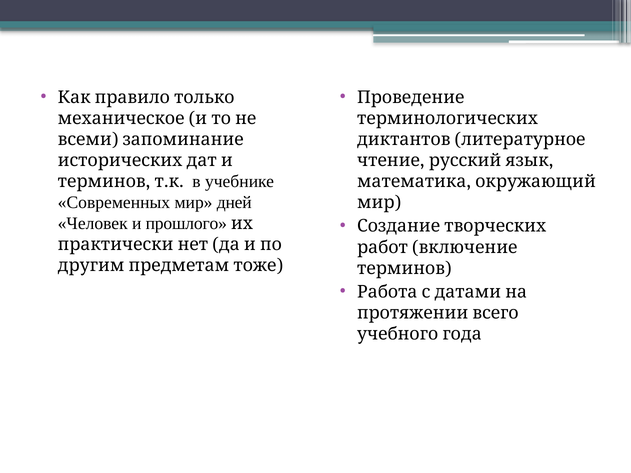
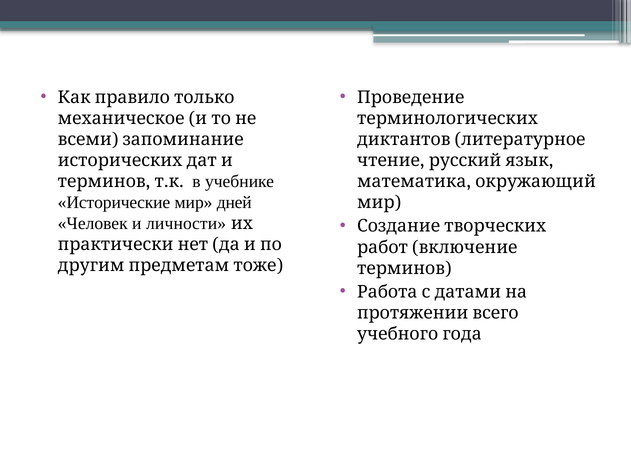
Современных: Современных -> Исторические
прошлого: прошлого -> личности
